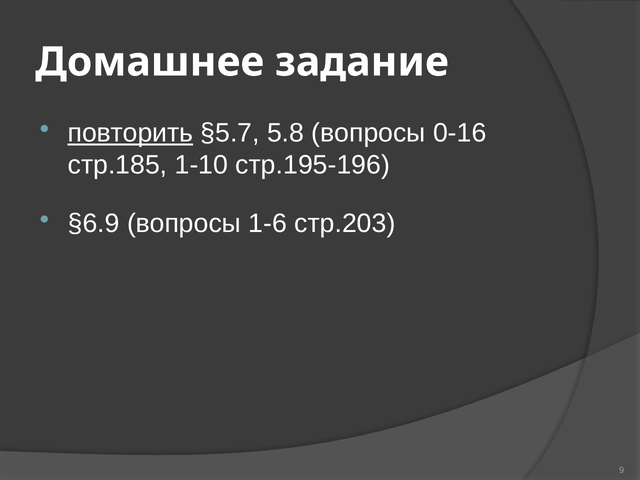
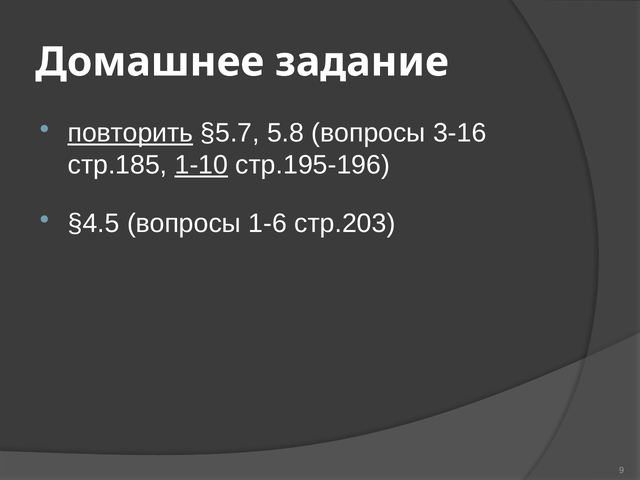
0-16: 0-16 -> 3-16
1-10 underline: none -> present
§6.9: §6.9 -> §4.5
